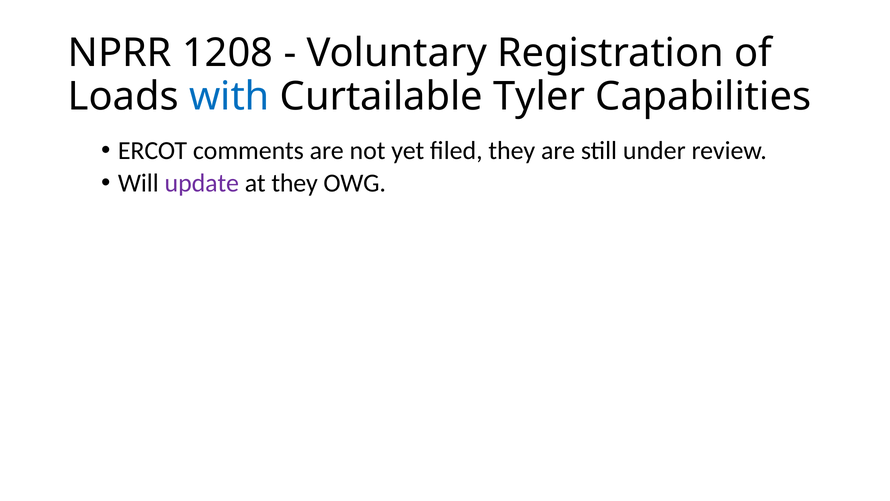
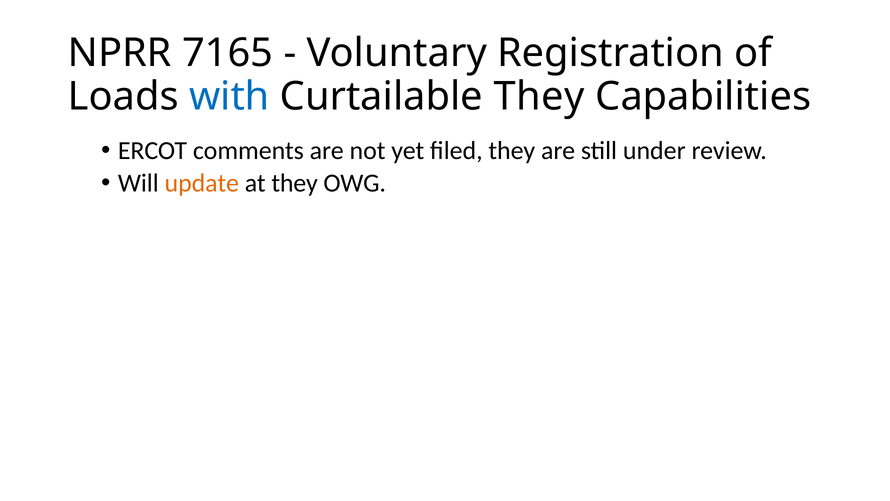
1208: 1208 -> 7165
Curtailable Tyler: Tyler -> They
update colour: purple -> orange
